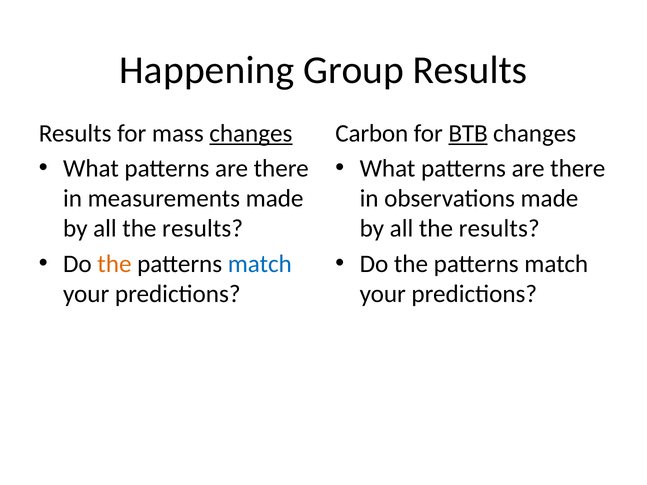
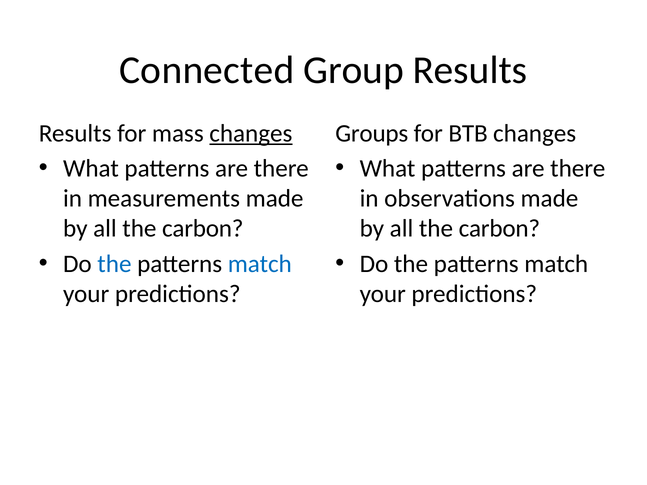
Happening: Happening -> Connected
Carbon: Carbon -> Groups
BTB underline: present -> none
results at (203, 229): results -> carbon
results at (499, 229): results -> carbon
the at (114, 264) colour: orange -> blue
